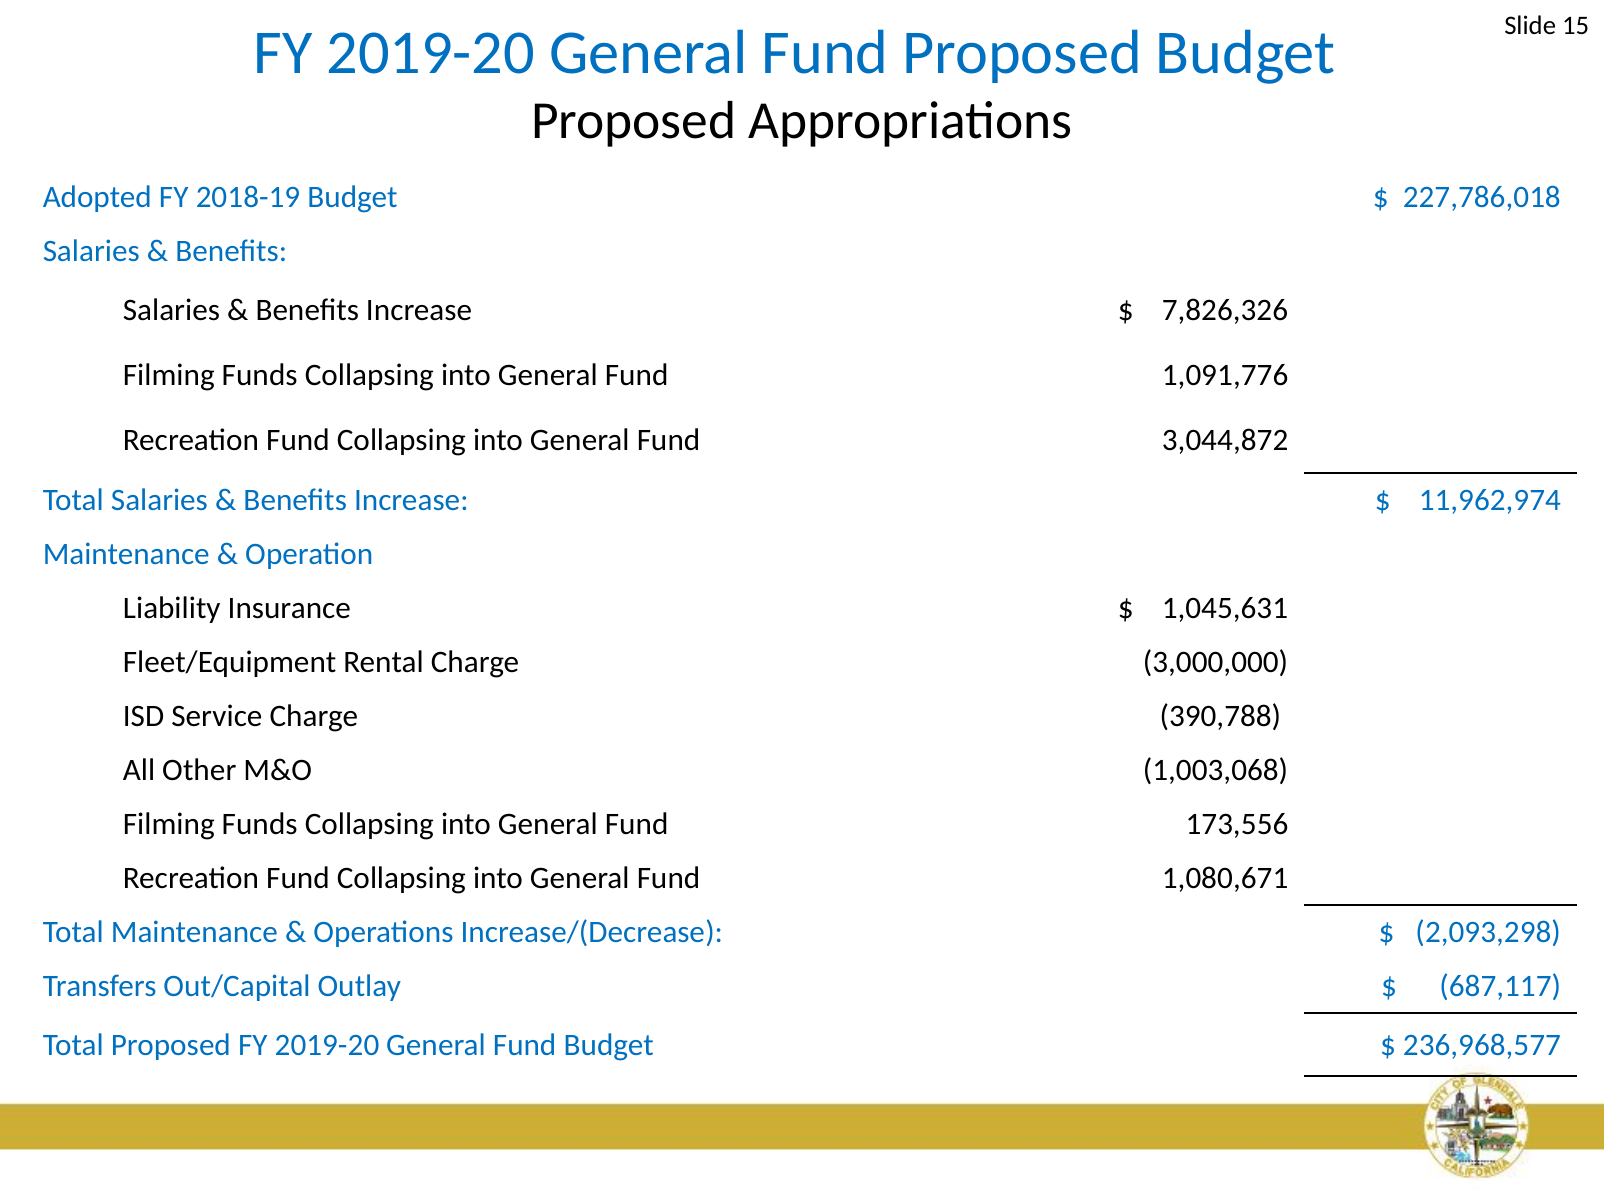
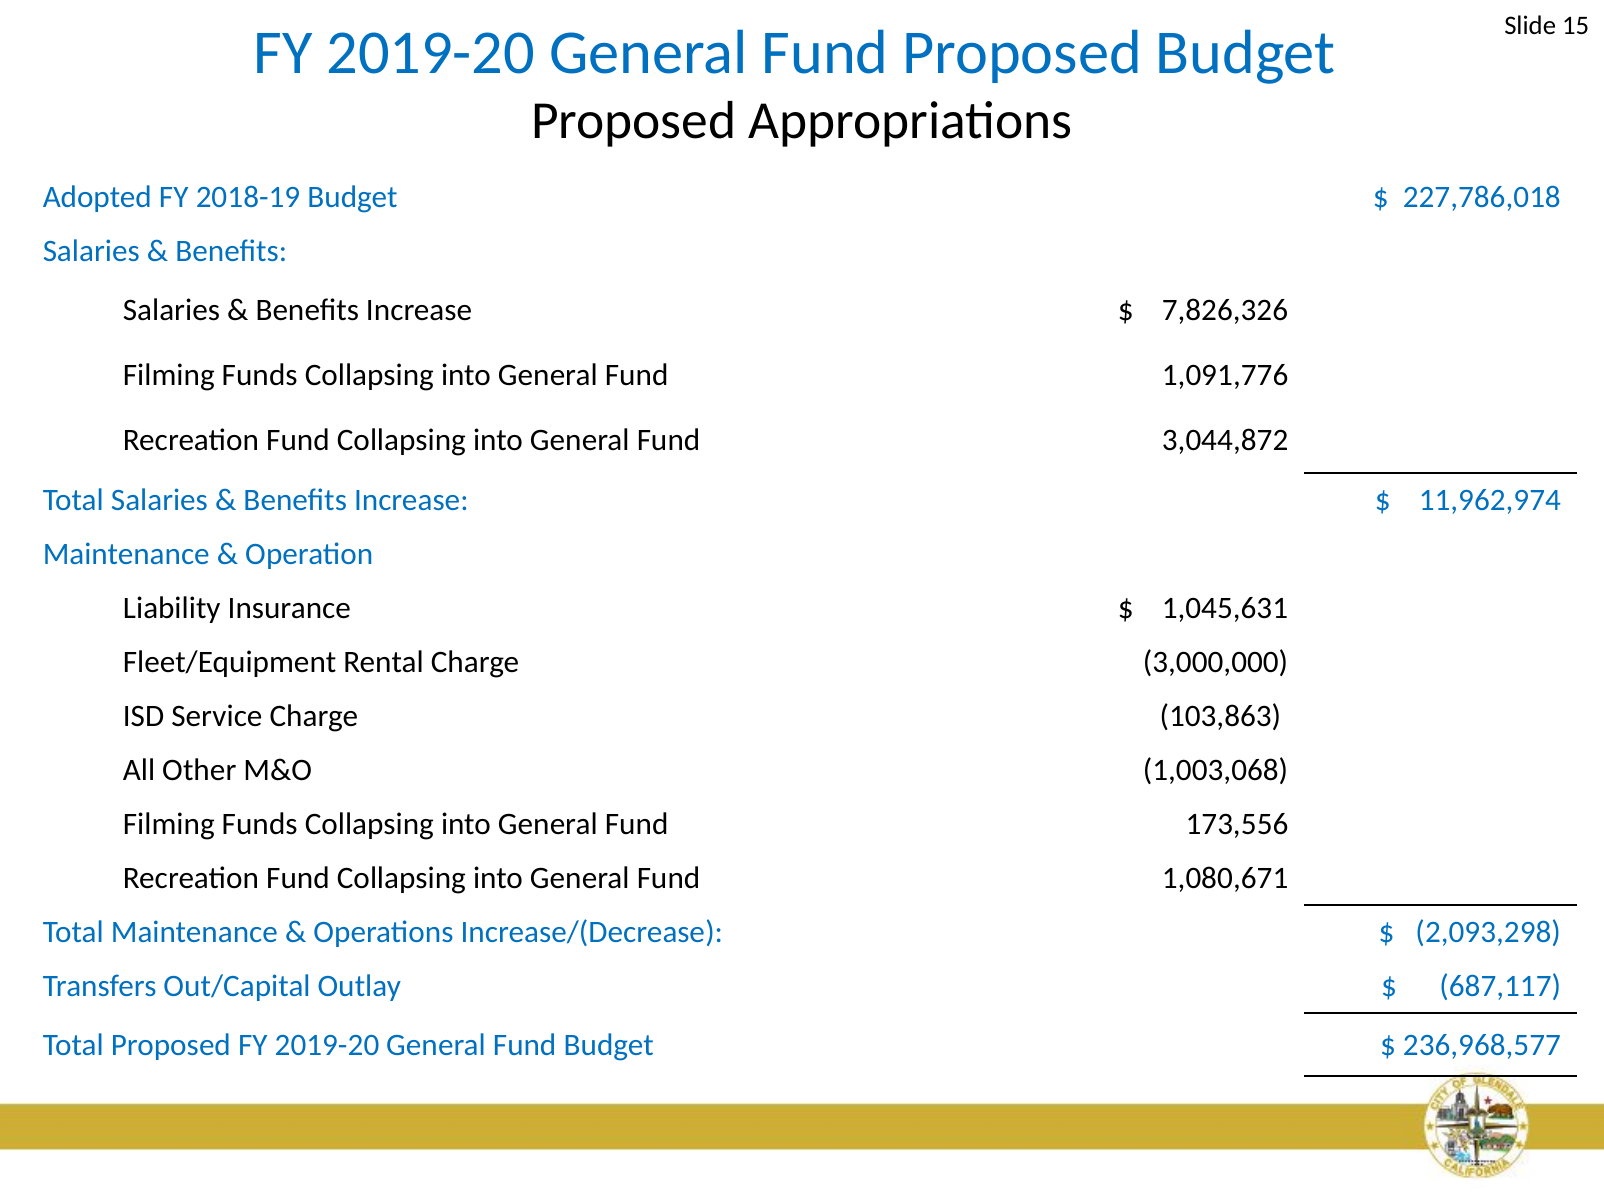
390,788: 390,788 -> 103,863
